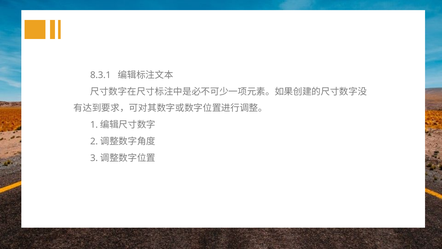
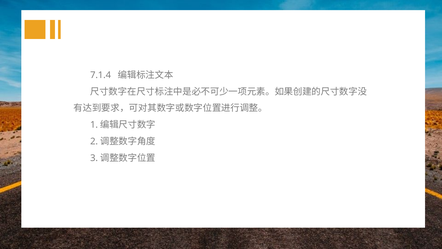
8.3.1: 8.3.1 -> 7.1.4
